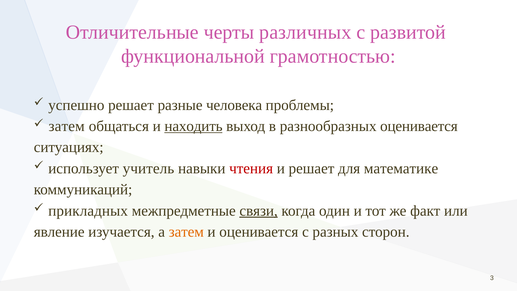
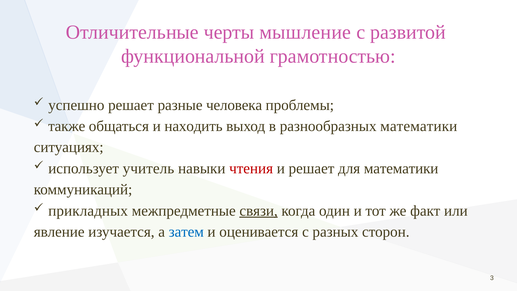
различных: различных -> мышление
затем at (67, 126): затем -> также
находить underline: present -> none
разнообразных оценивается: оценивается -> математики
для математике: математике -> математики
затем at (186, 232) colour: orange -> blue
